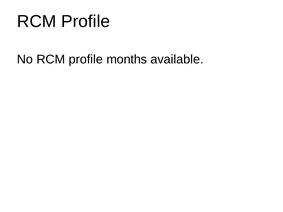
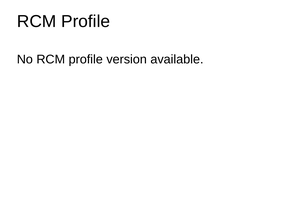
months: months -> version
